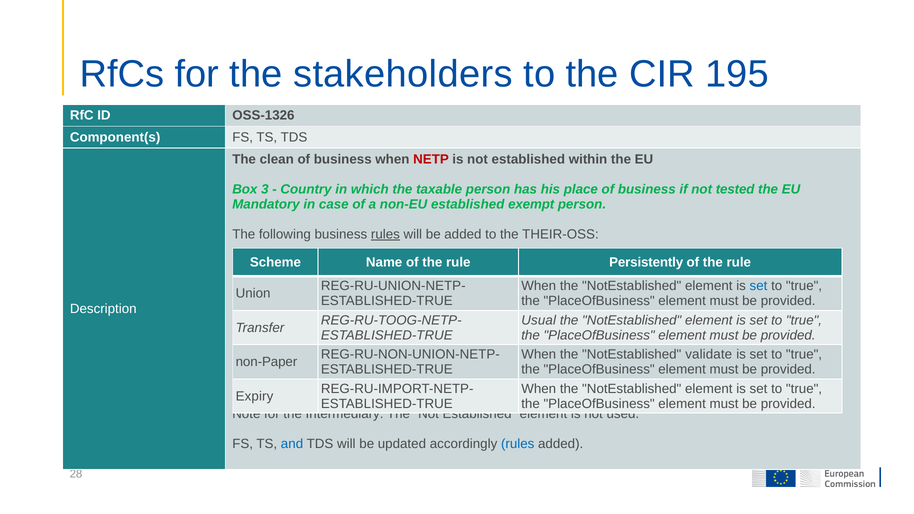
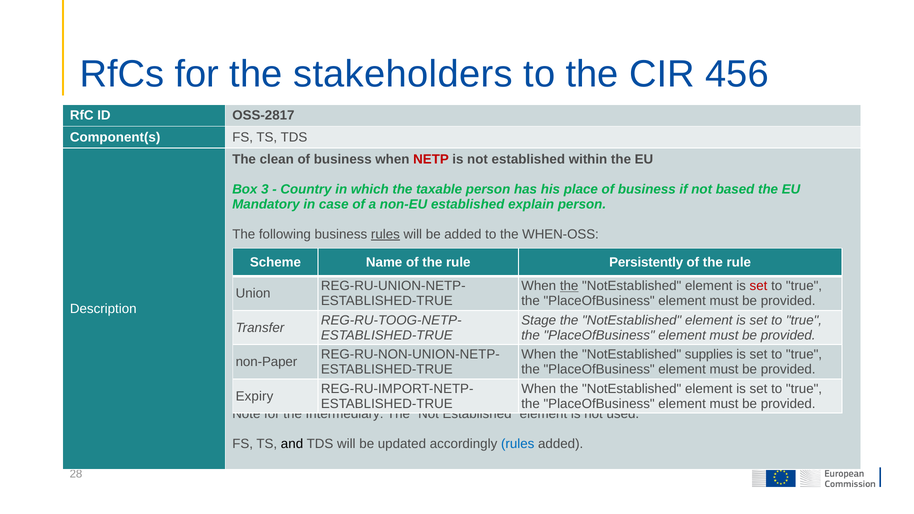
195: 195 -> 456
OSS-1326: OSS-1326 -> OSS-2817
tested: tested -> based
exempt: exempt -> explain
THEIR-OSS: THEIR-OSS -> WHEN-OSS
the at (569, 286) underline: none -> present
set at (759, 286) colour: blue -> red
Usual: Usual -> Stage
validate: validate -> supplies
and colour: blue -> black
